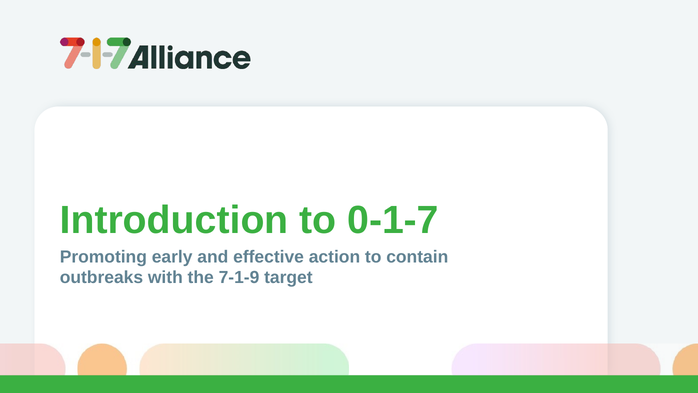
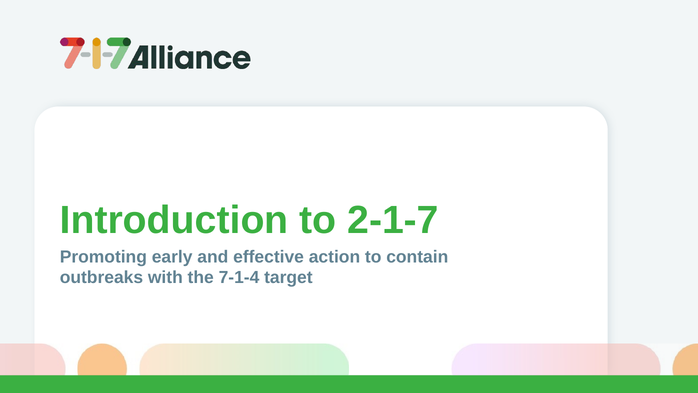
0-1-7: 0-1-7 -> 2-1-7
7-1-9: 7-1-9 -> 7-1-4
